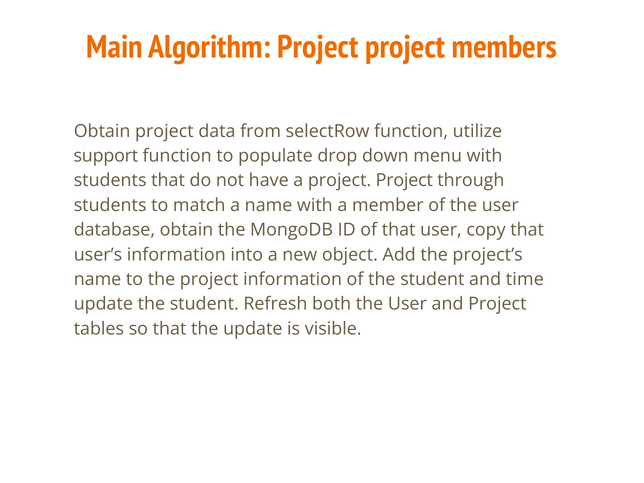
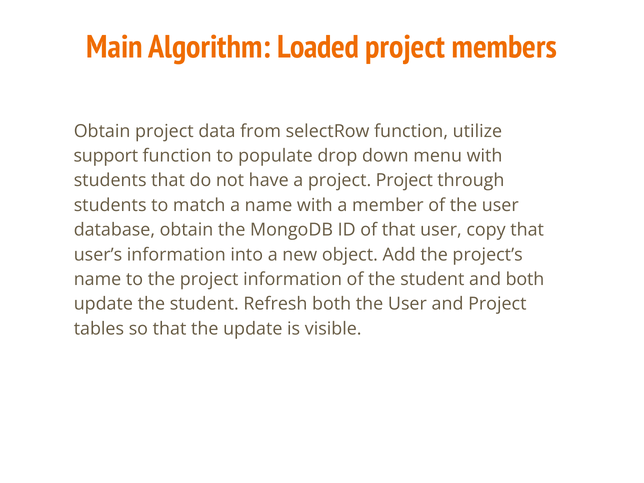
Algorithm Project: Project -> Loaded
and time: time -> both
